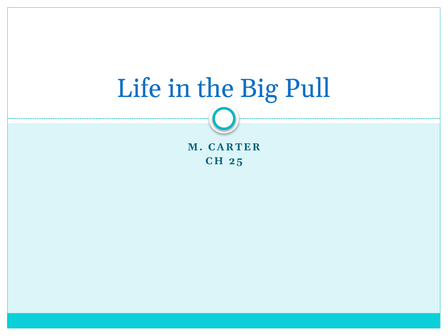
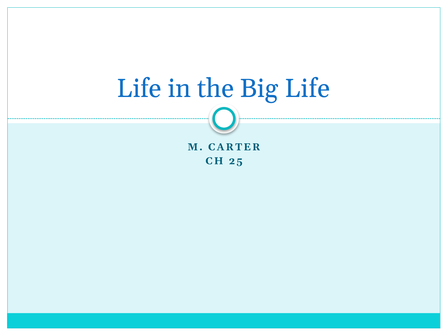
Big Pull: Pull -> Life
